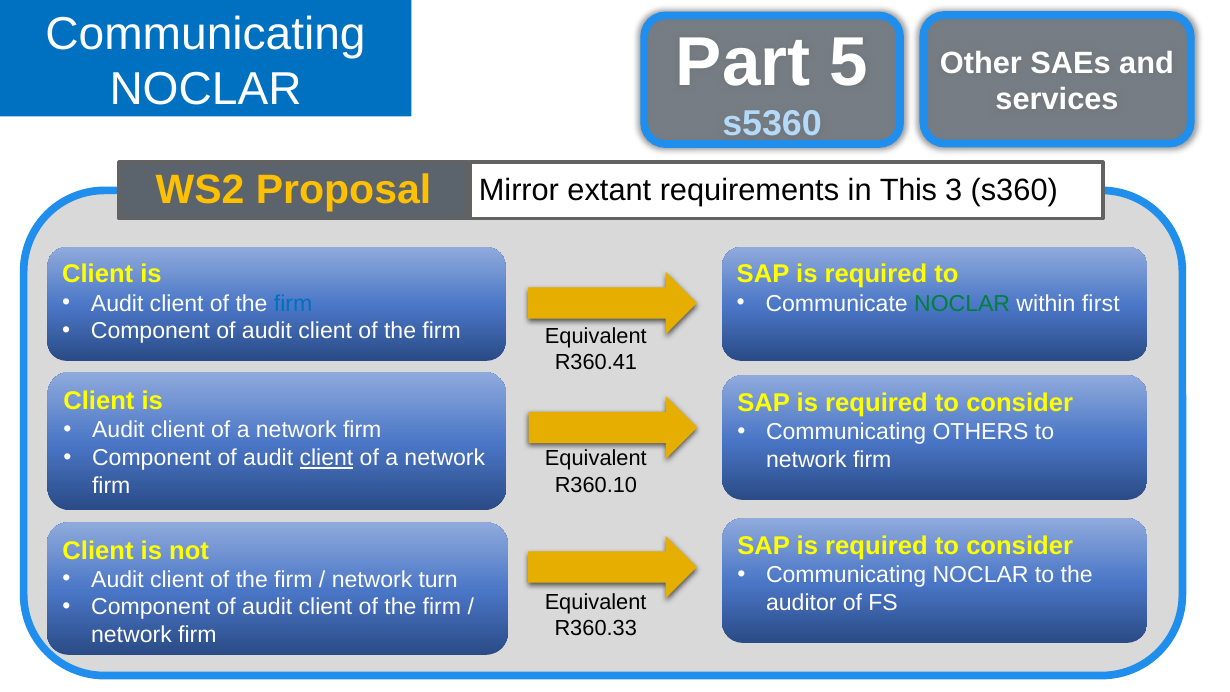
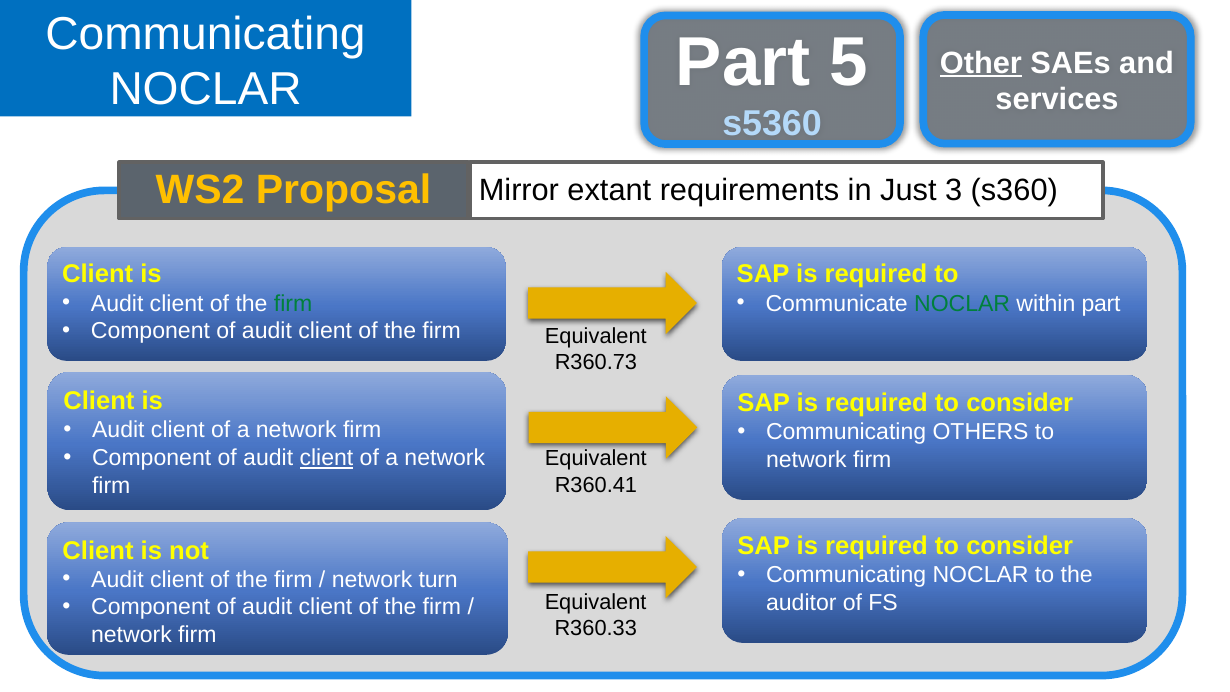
Other underline: none -> present
This: This -> Just
firm at (293, 303) colour: blue -> green
within first: first -> part
R360.41: R360.41 -> R360.73
R360.10: R360.10 -> R360.41
